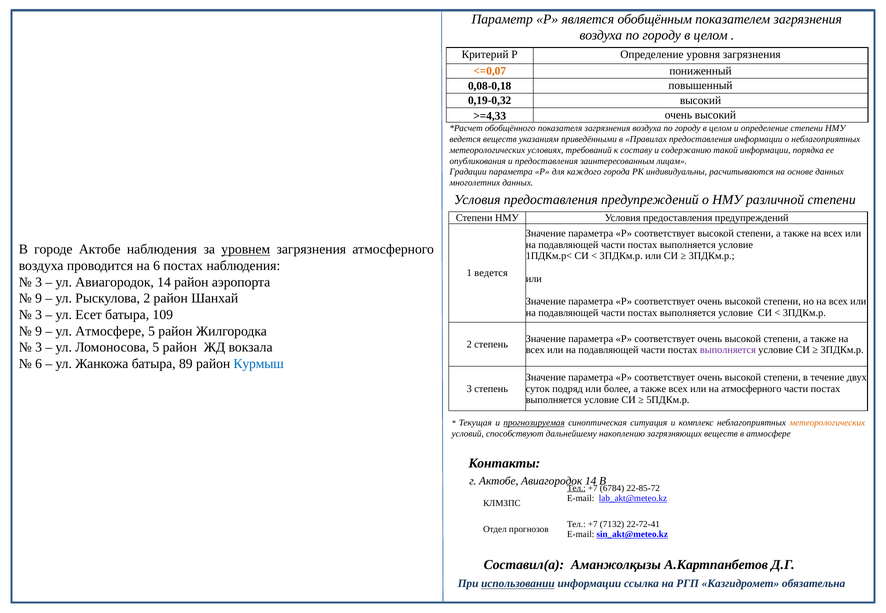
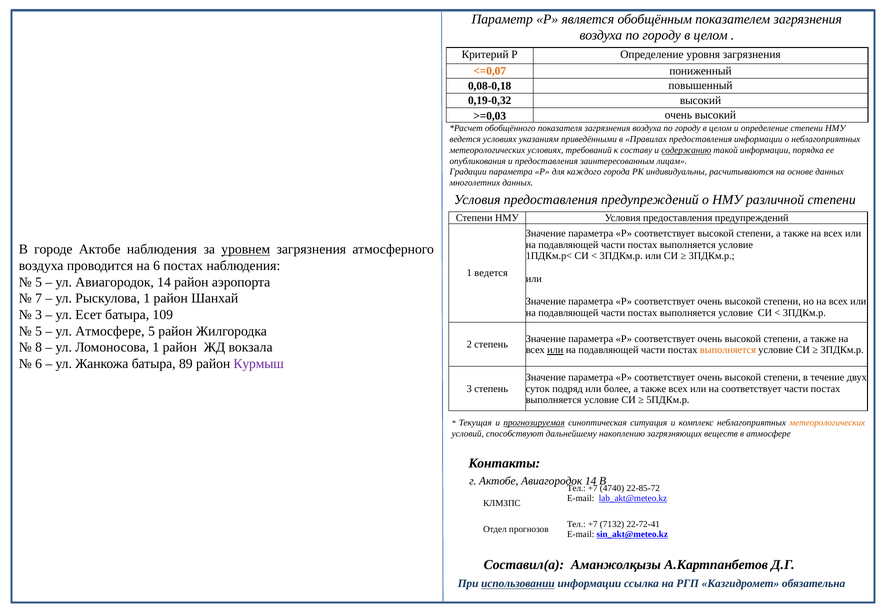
>=4,33: >=4,33 -> >=0,03
ведется веществ: веществ -> условиях
содержанию underline: none -> present
3 at (39, 282): 3 -> 5
9 at (39, 299): 9 -> 7
Рыскулова 2: 2 -> 1
9 at (39, 331): 9 -> 5
3 at (39, 348): 3 -> 8
Ломоносова 5: 5 -> 1
или at (555, 350) underline: none -> present
выполняется at (728, 350) colour: purple -> orange
Курмыш colour: blue -> purple
на атмосферного: атмосферного -> соответствует
Тел at (576, 488) underline: present -> none
6784: 6784 -> 4740
